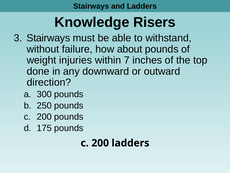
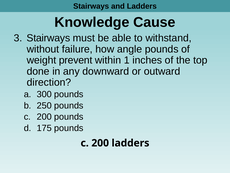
Risers: Risers -> Cause
about: about -> angle
injuries: injuries -> prevent
7: 7 -> 1
